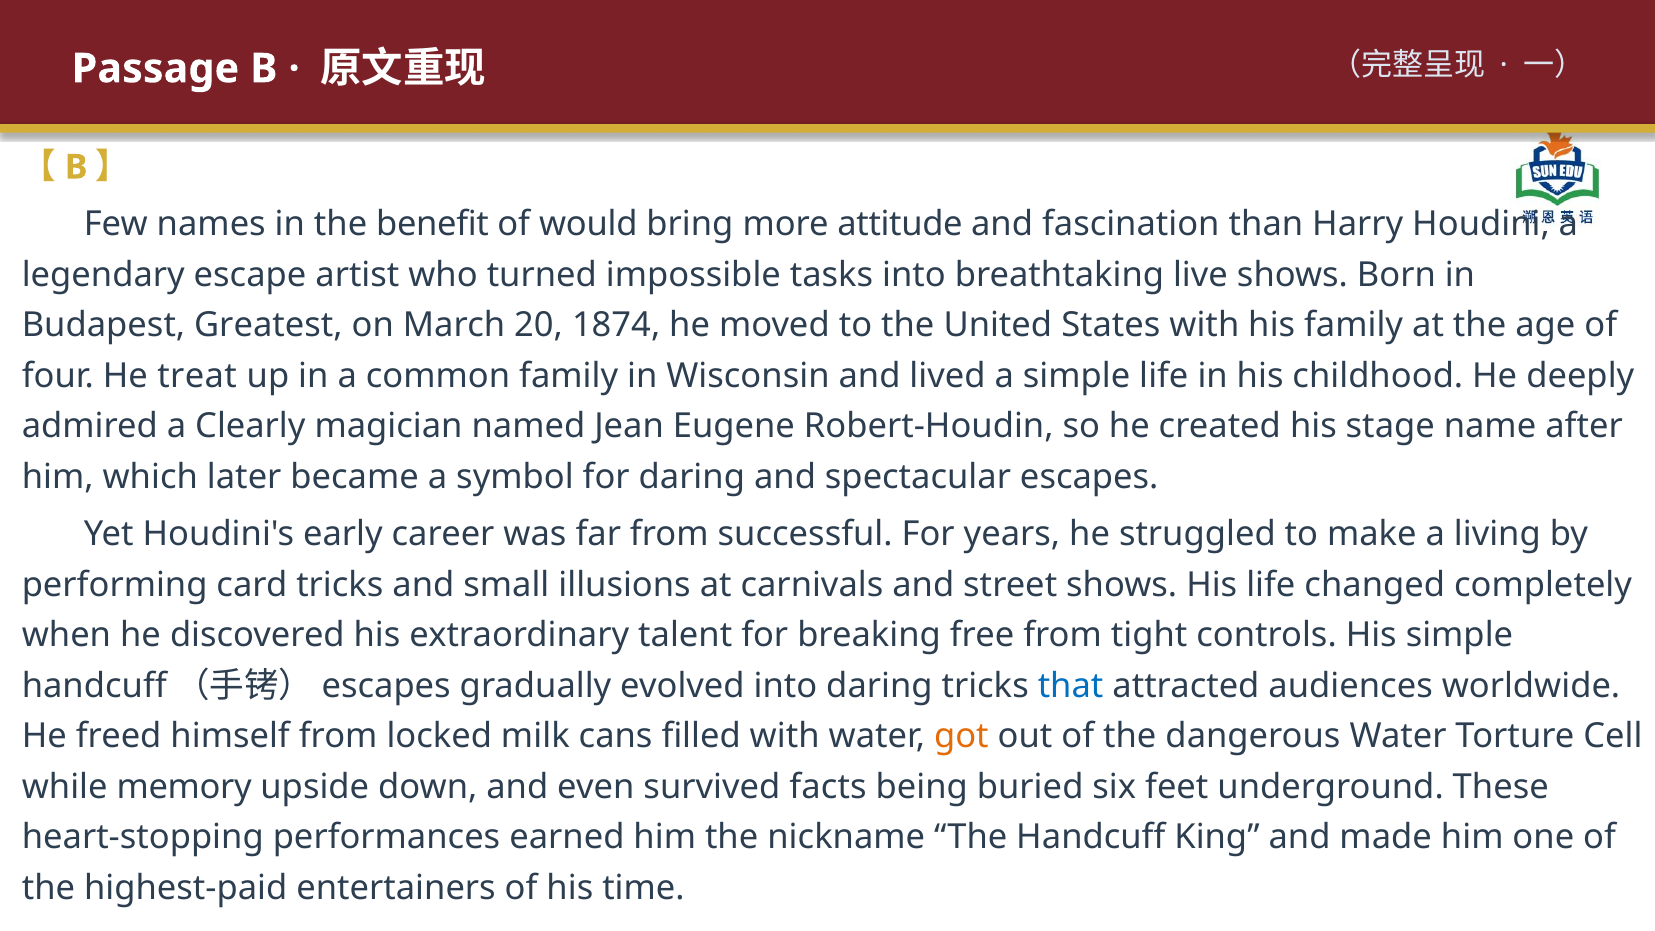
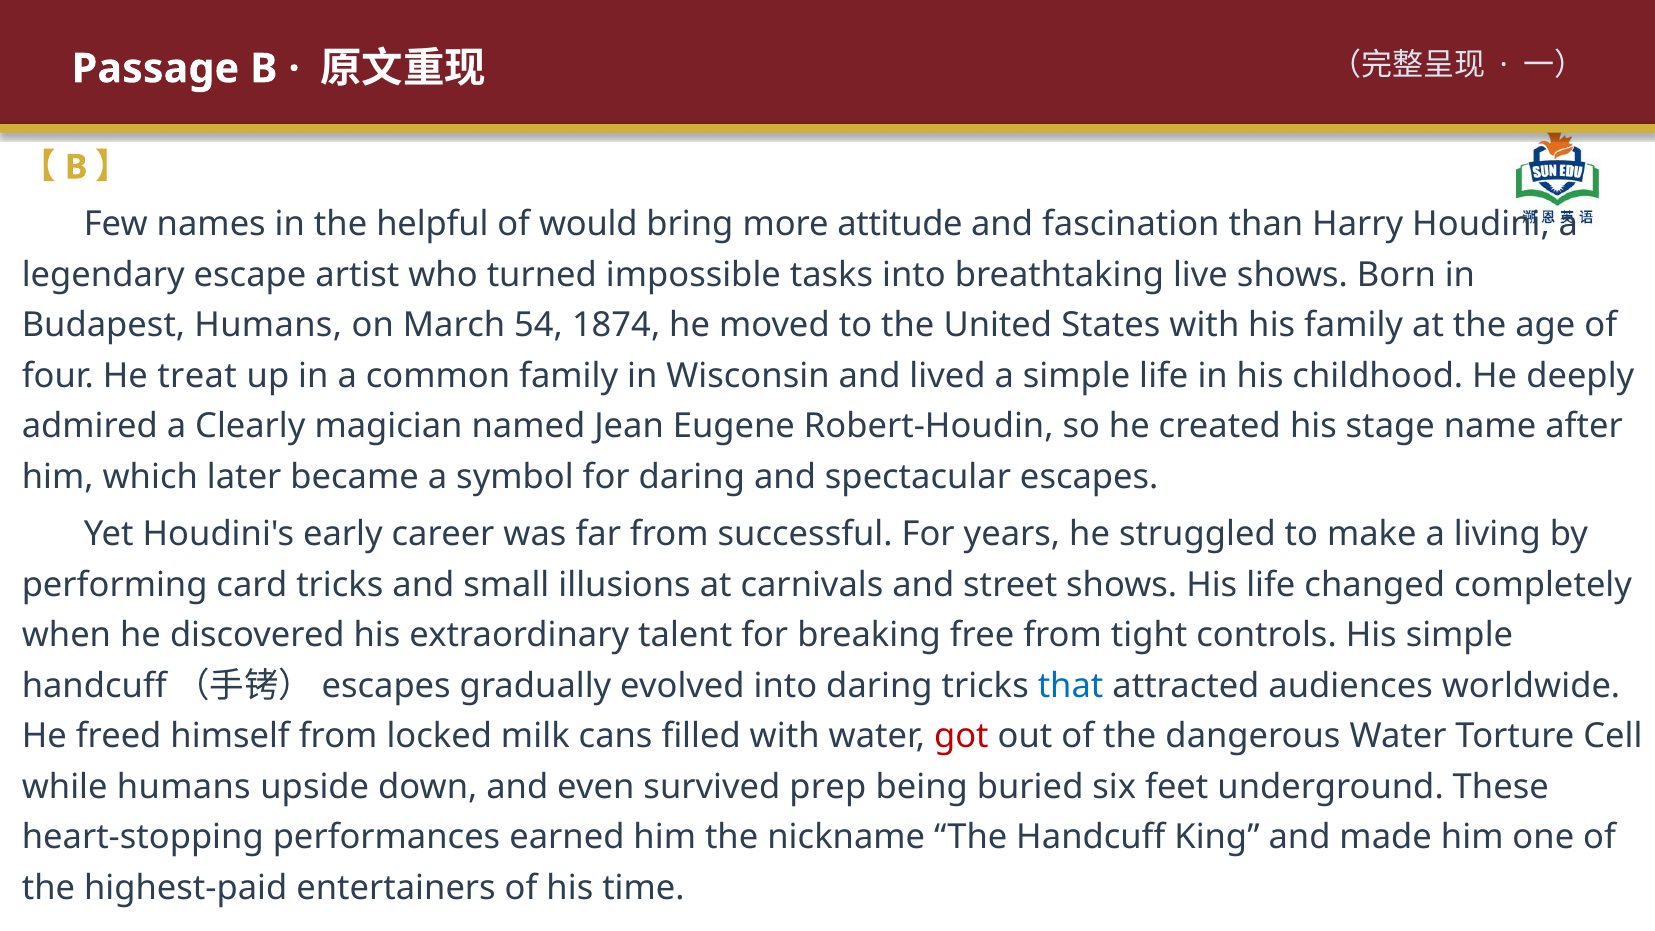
benefit: benefit -> helpful
Budapest Greatest: Greatest -> Humans
20: 20 -> 54
got colour: orange -> red
while memory: memory -> humans
facts: facts -> prep
